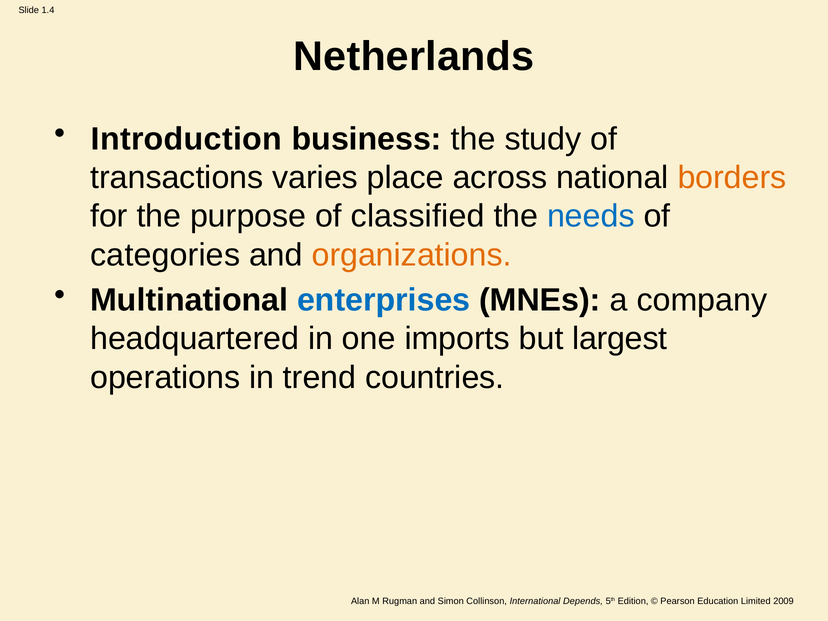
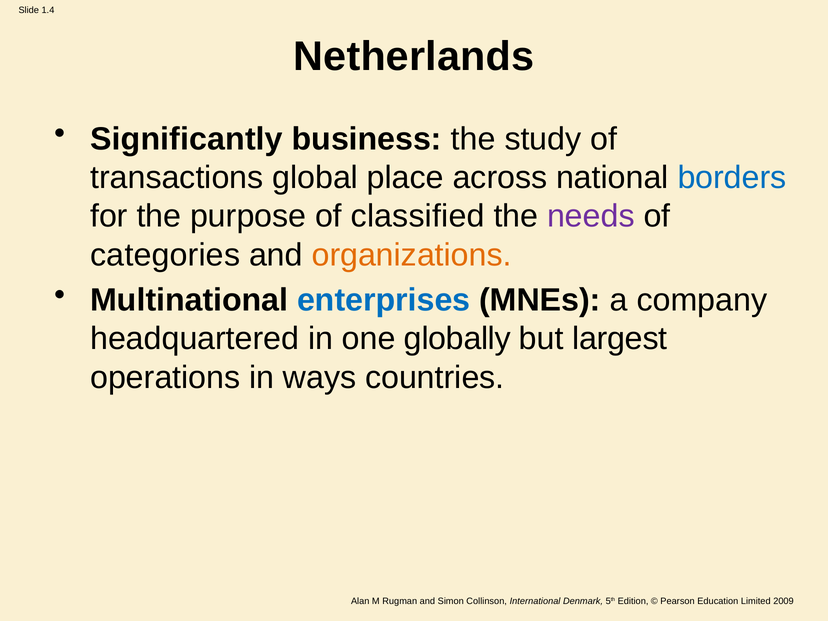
Introduction: Introduction -> Significantly
varies: varies -> global
borders colour: orange -> blue
needs colour: blue -> purple
imports: imports -> globally
trend: trend -> ways
Depends: Depends -> Denmark
